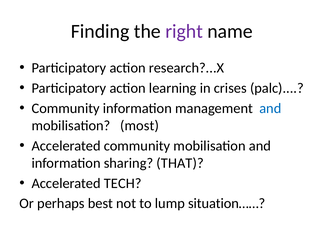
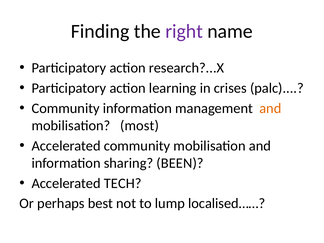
and at (270, 108) colour: blue -> orange
THAT: THAT -> BEEN
situation……: situation…… -> localised……
